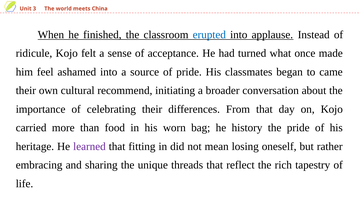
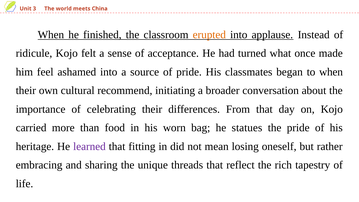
erupted colour: blue -> orange
to came: came -> when
history: history -> statues
